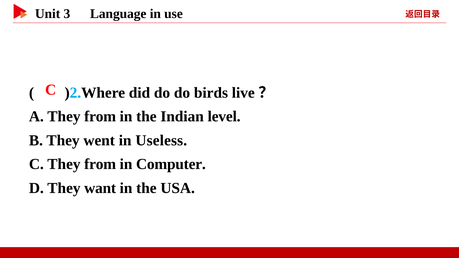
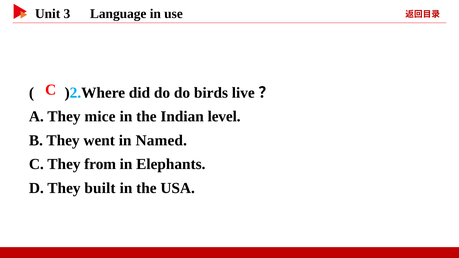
A They from: from -> mice
Useless: Useless -> Named
Computer: Computer -> Elephants
want: want -> built
